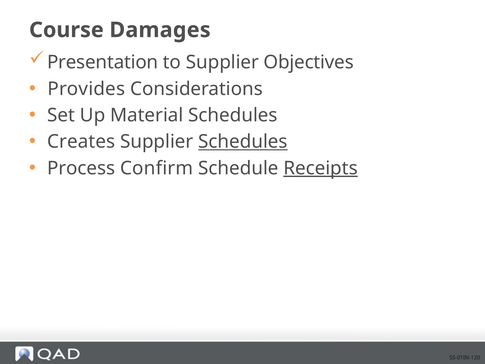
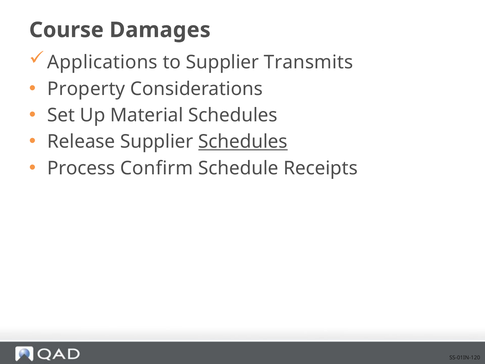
Presentation: Presentation -> Applications
Objectives: Objectives -> Transmits
Provides: Provides -> Property
Creates: Creates -> Release
Receipts underline: present -> none
